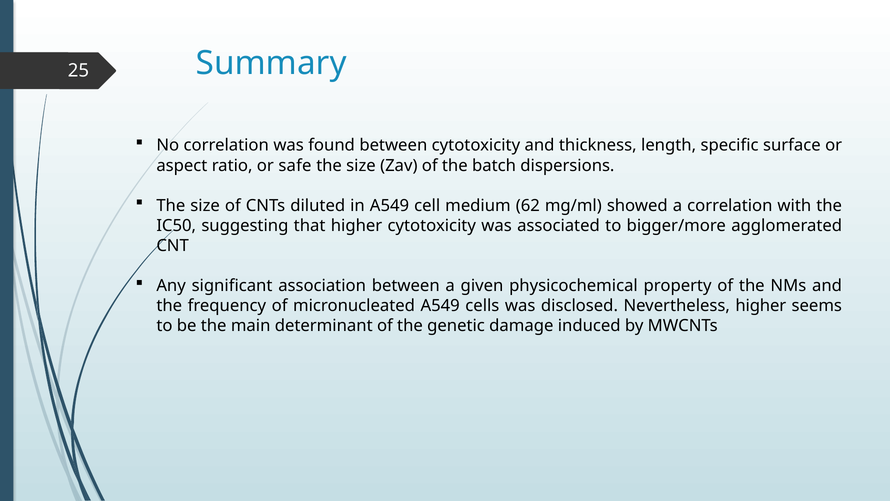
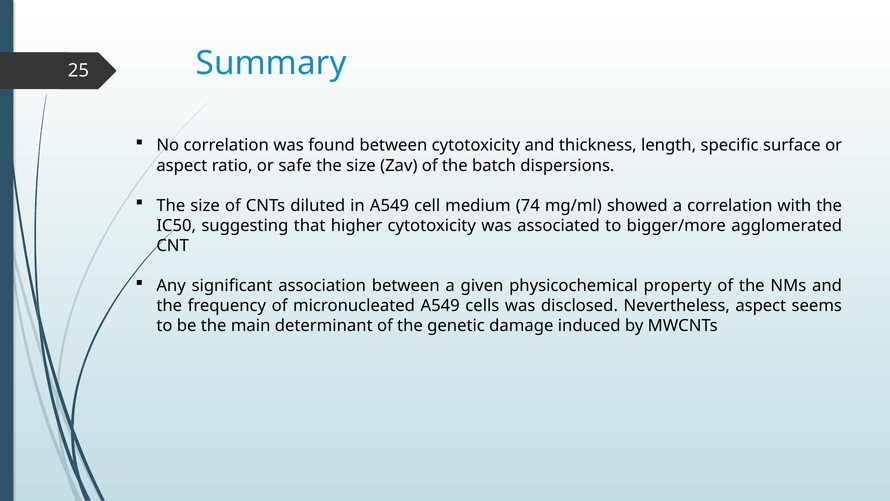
62: 62 -> 74
Nevertheless higher: higher -> aspect
